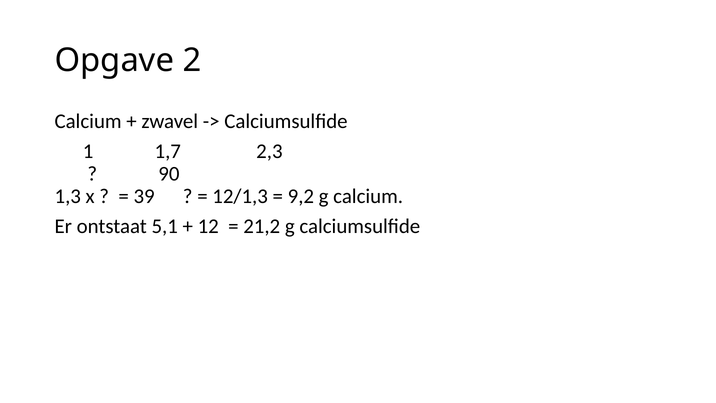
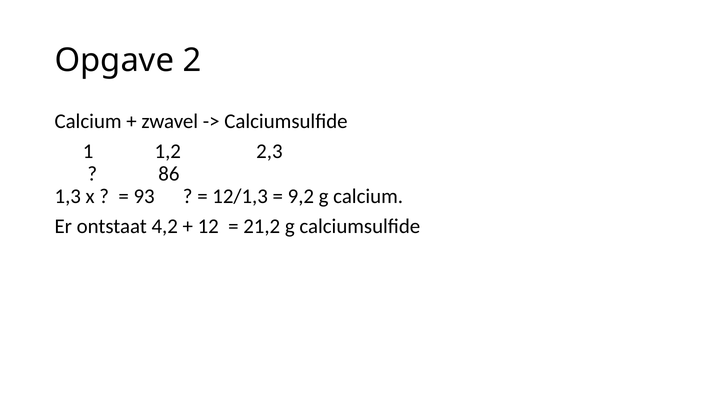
1,7: 1,7 -> 1,2
90: 90 -> 86
39: 39 -> 93
5,1: 5,1 -> 4,2
